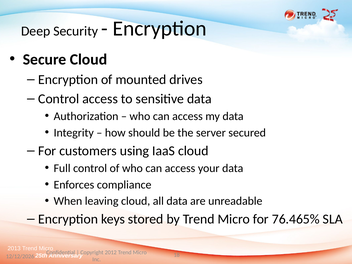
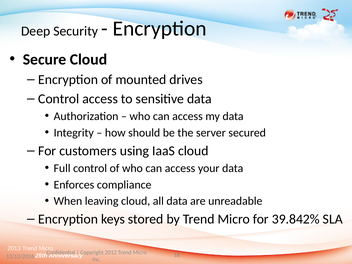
76.465%: 76.465% -> 39.842%
